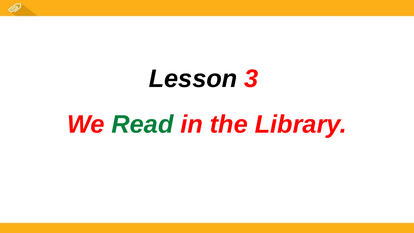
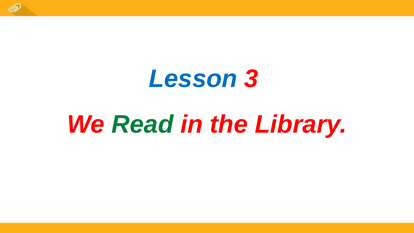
Lesson colour: black -> blue
